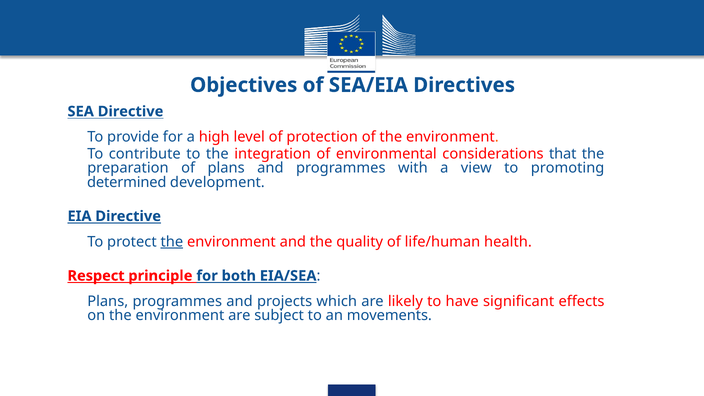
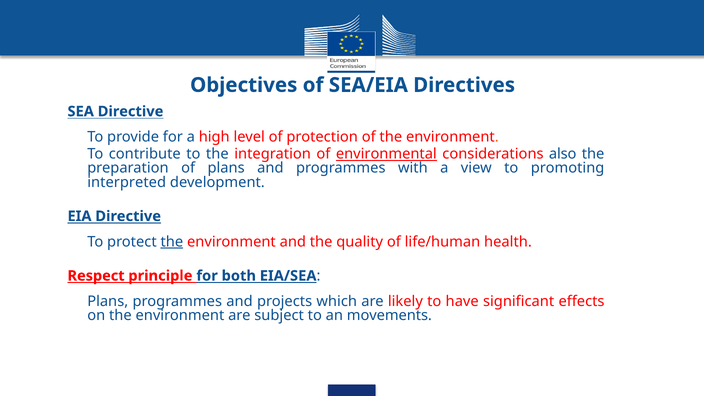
environmental underline: none -> present
that: that -> also
determined: determined -> interpreted
